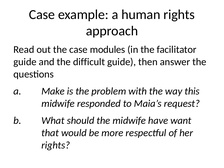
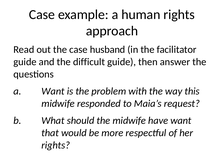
modules: modules -> husband
a Make: Make -> Want
